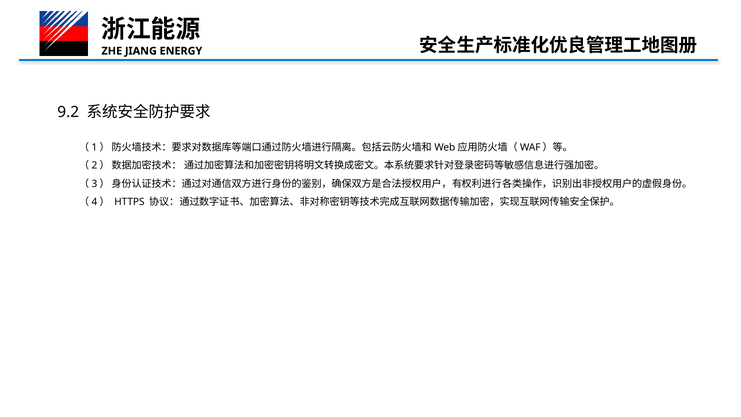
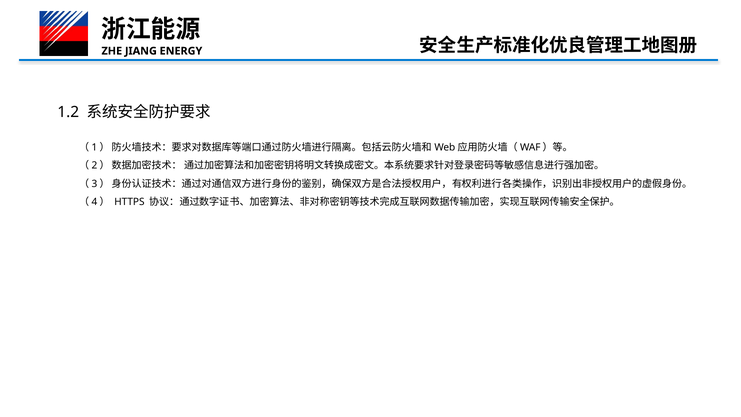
9.2: 9.2 -> 1.2
